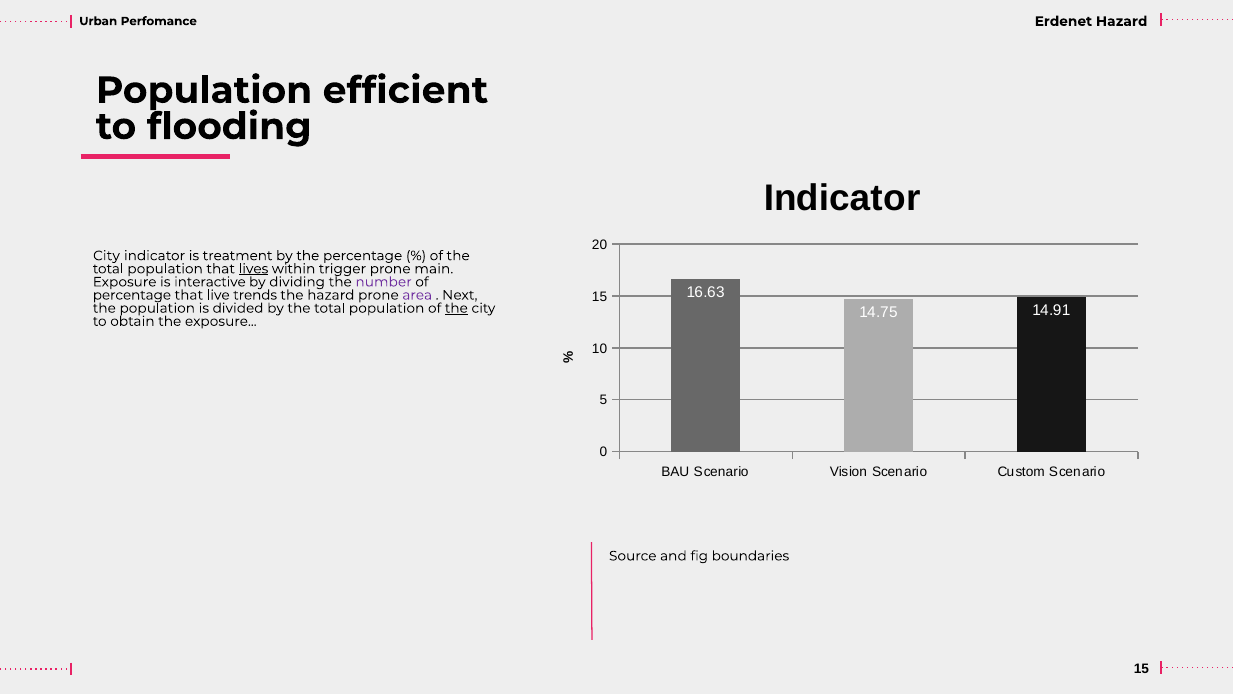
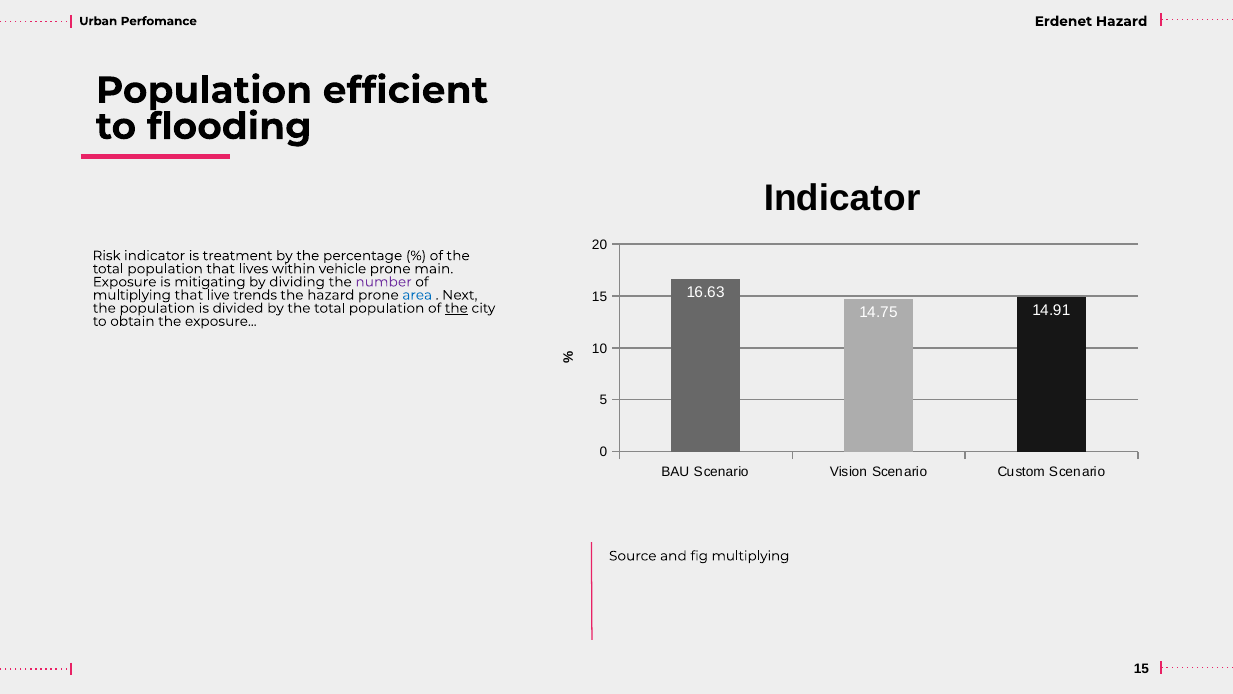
City at (106, 256): City -> Risk
lives underline: present -> none
trigger: trigger -> vehicle
interactive: interactive -> mitigating
percentage at (132, 295): percentage -> multiplying
area colour: purple -> blue
fig boundaries: boundaries -> multiplying
